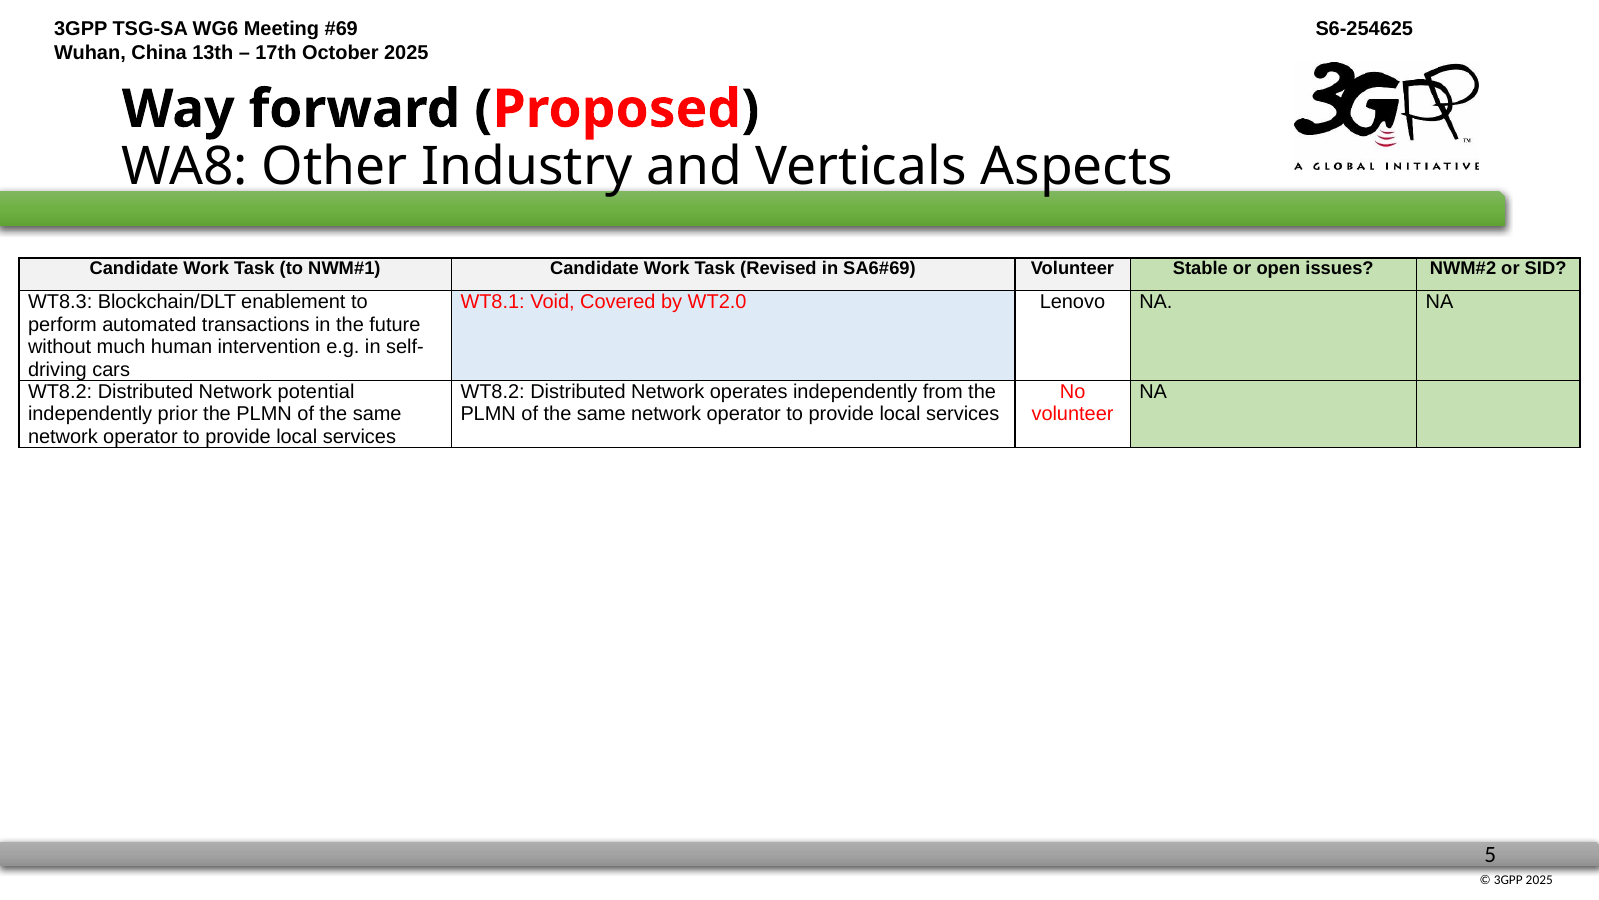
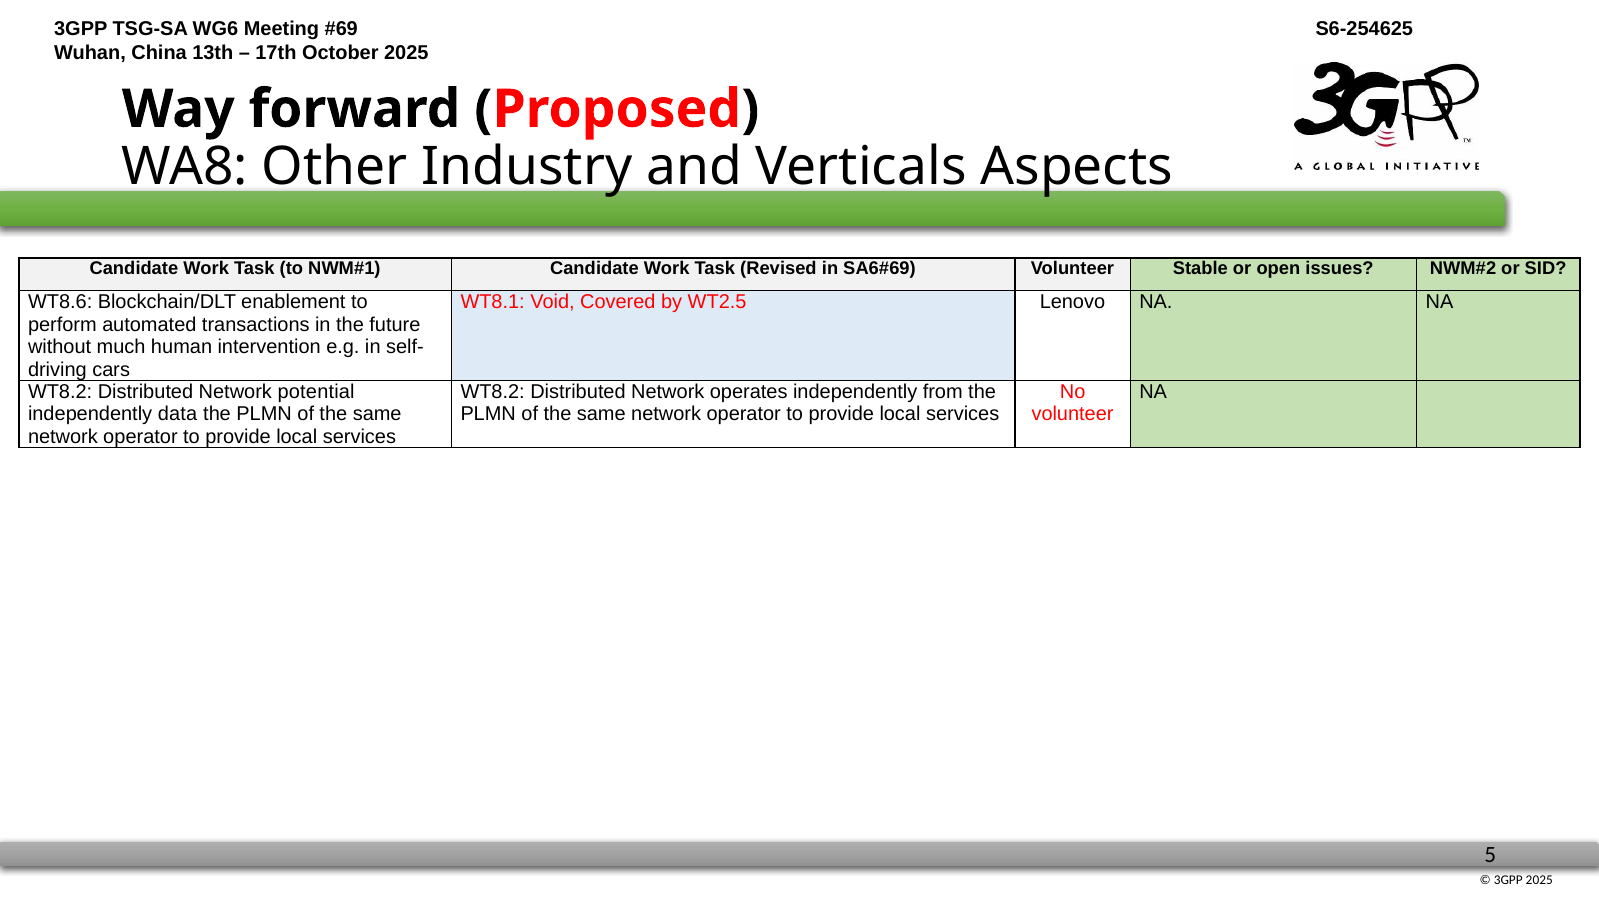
WT8.3: WT8.3 -> WT8.6
WT2.0: WT2.0 -> WT2.5
prior: prior -> data
